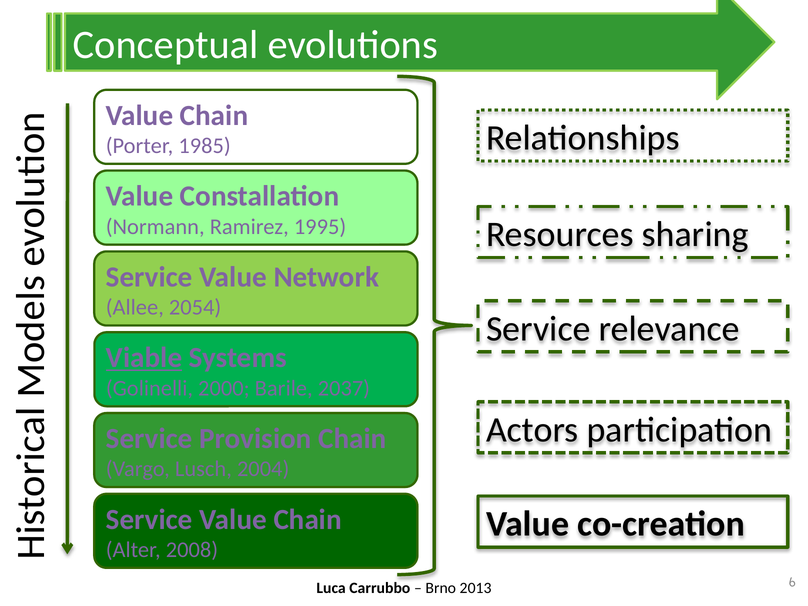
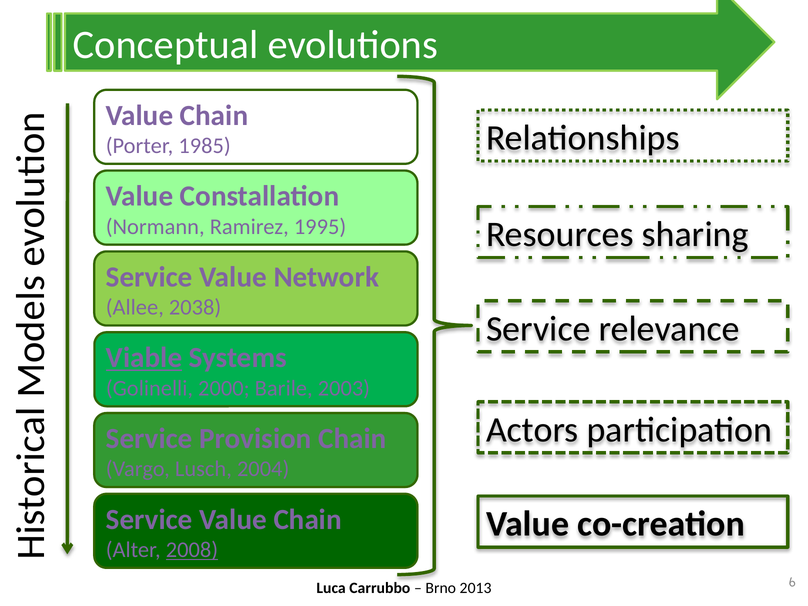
2054: 2054 -> 2038
2037: 2037 -> 2003
2008 underline: none -> present
